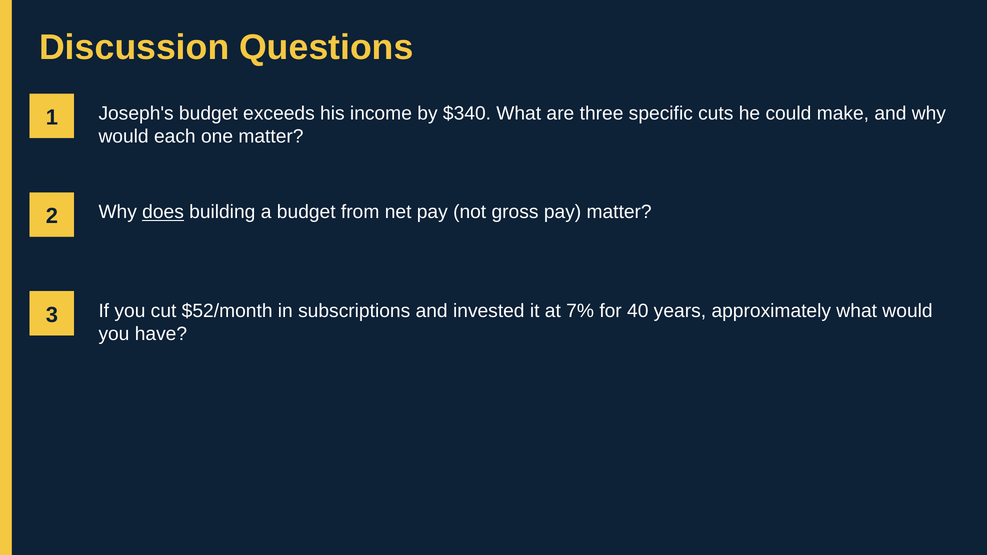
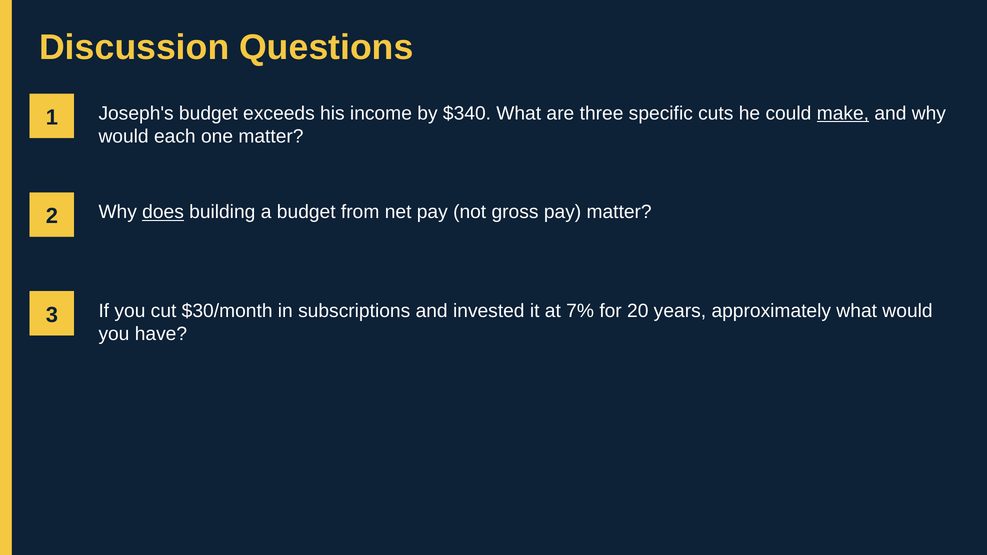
make underline: none -> present
$52/month: $52/month -> $30/month
40: 40 -> 20
